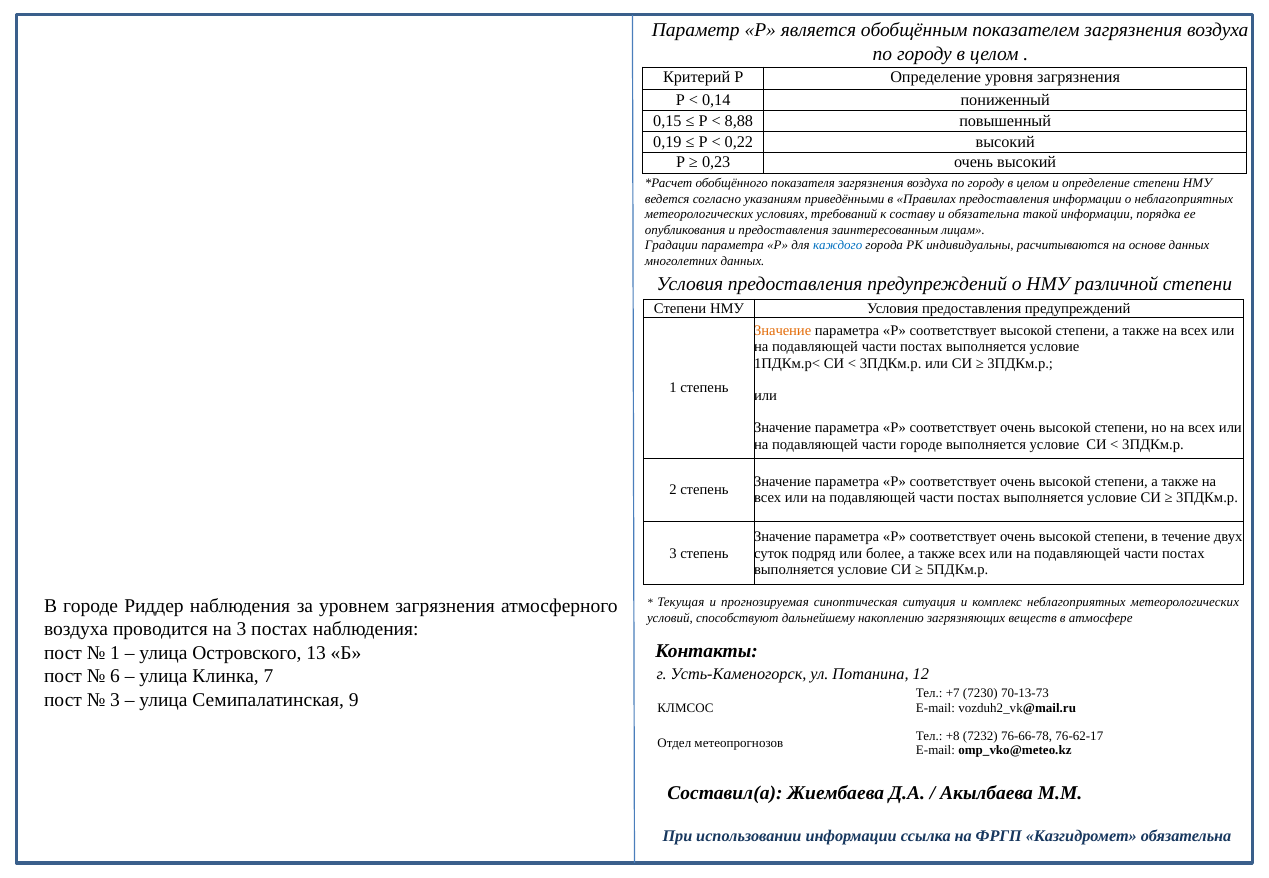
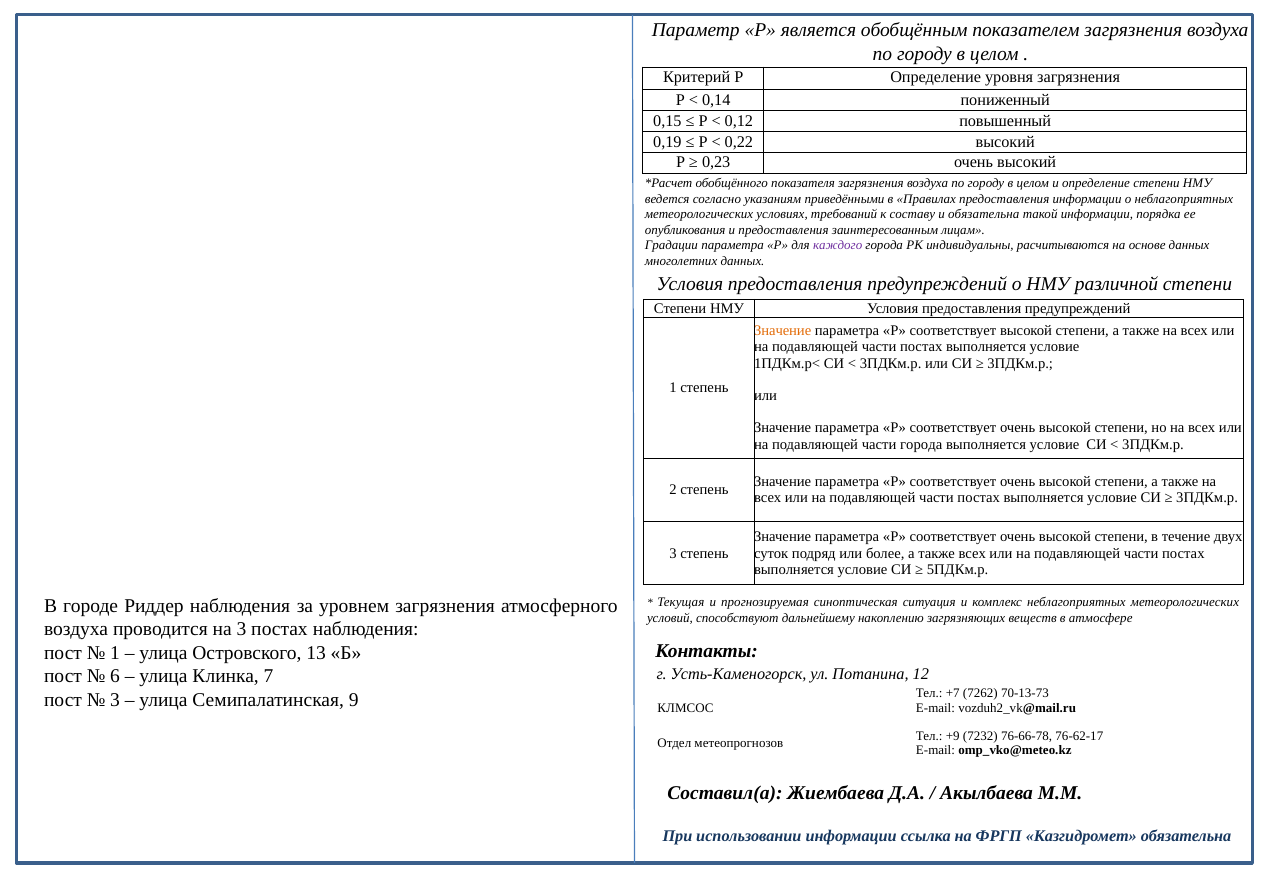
8,88: 8,88 -> 0,12
каждого colour: blue -> purple
части городе: городе -> города
7230: 7230 -> 7262
+8: +8 -> +9
